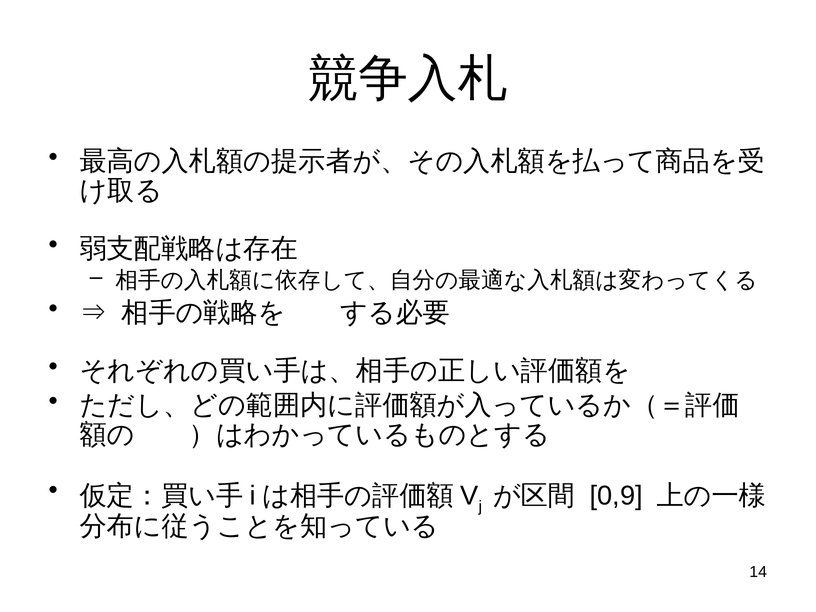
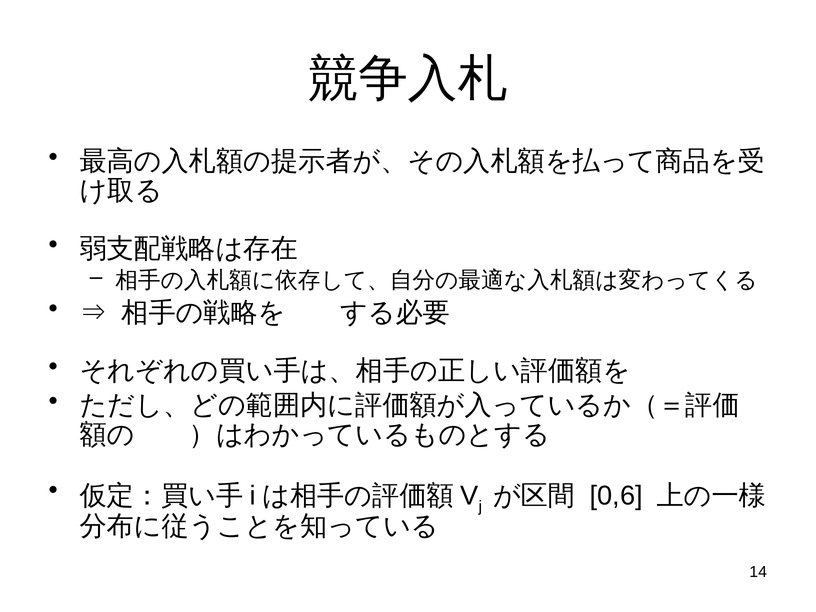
0,9: 0,9 -> 0,6
